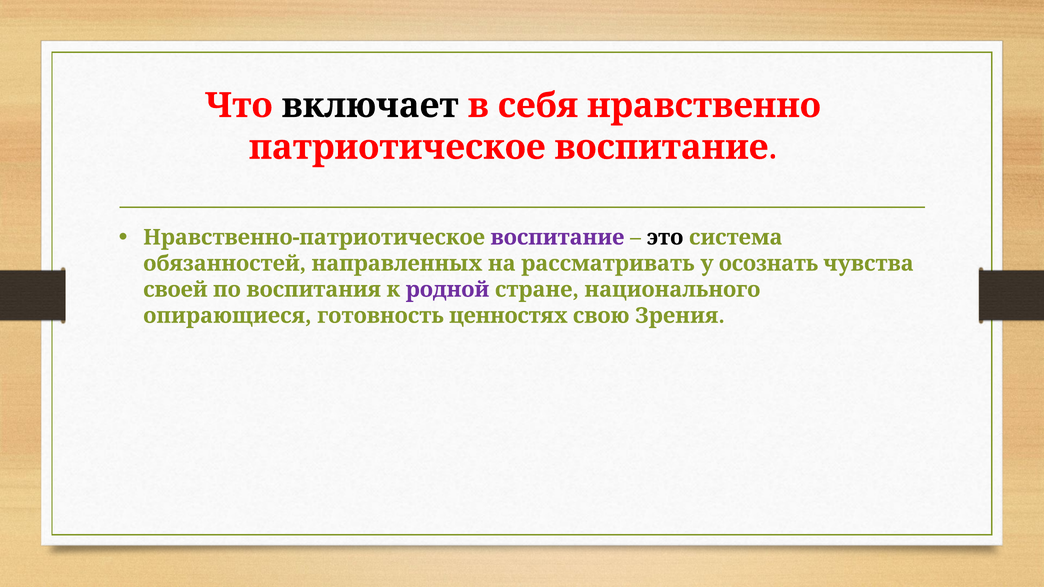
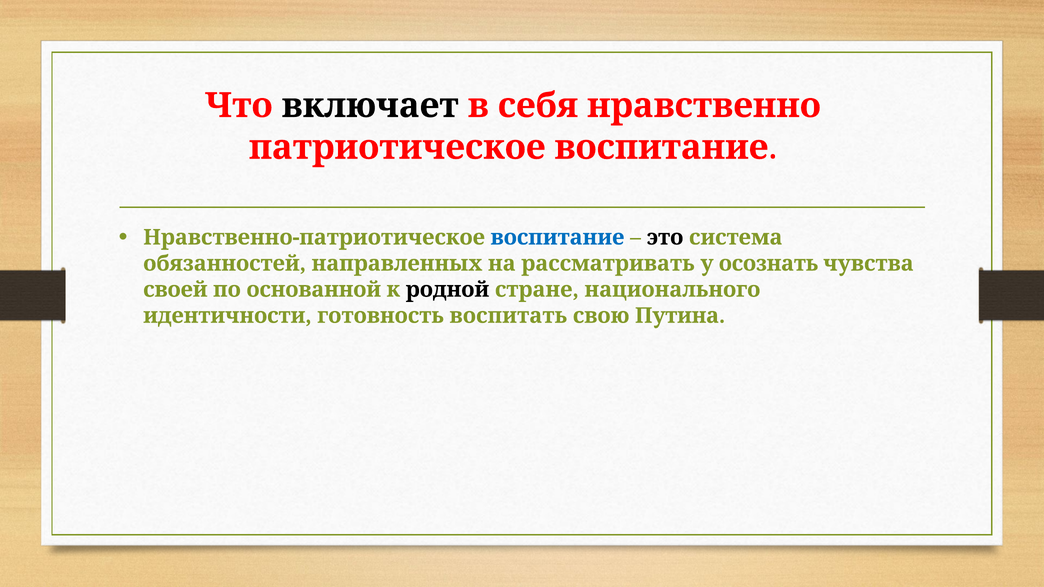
воспитание at (557, 237) colour: purple -> blue
воспитания: воспитания -> основанной
родной colour: purple -> black
опирающиеся: опирающиеся -> идентичности
ценностях: ценностях -> воспитать
Зрения: Зрения -> Путина
